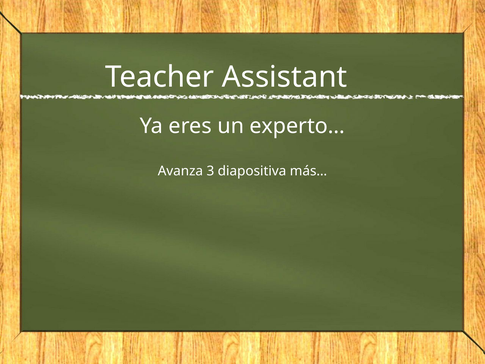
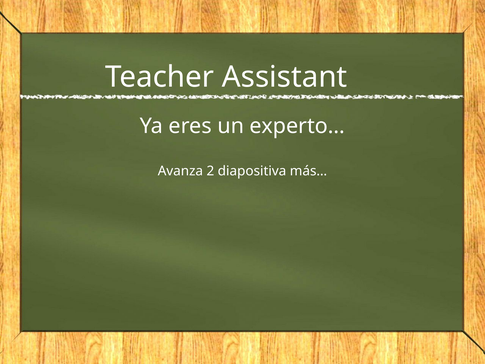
3: 3 -> 2
